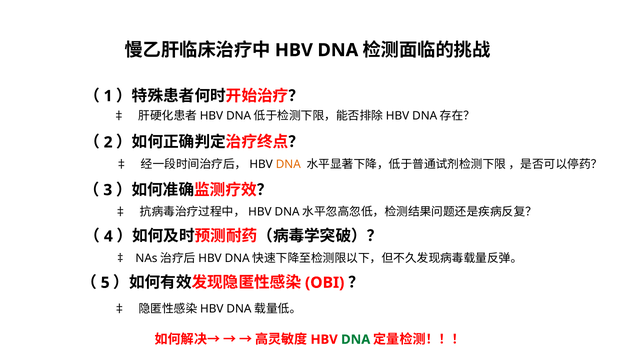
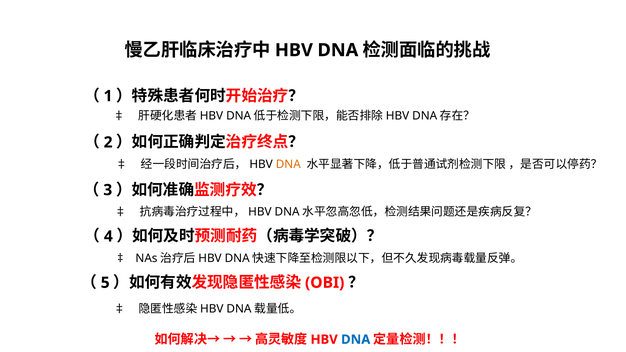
DNA at (356, 340) colour: green -> blue
